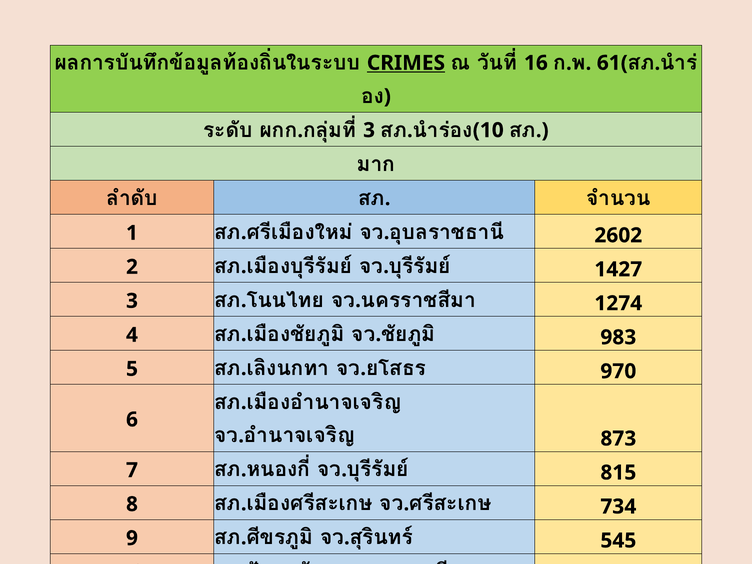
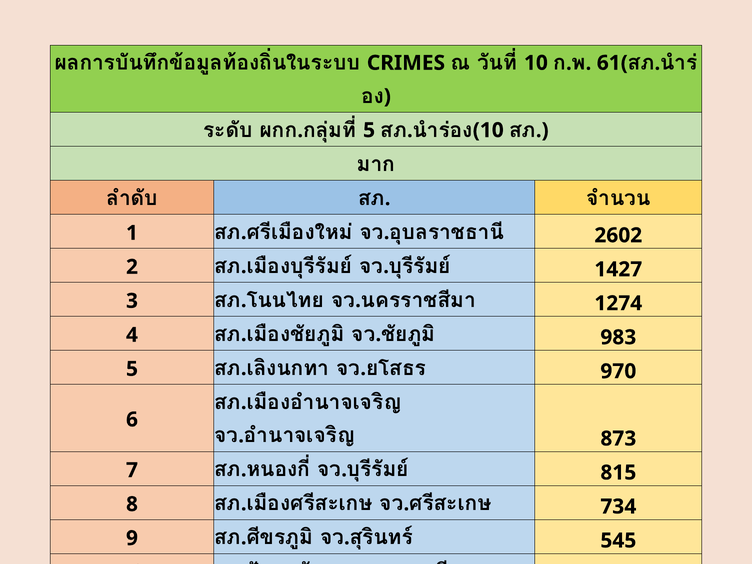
CRIMES underline: present -> none
16 at (536, 63): 16 -> 10
3 at (369, 130): 3 -> 5
